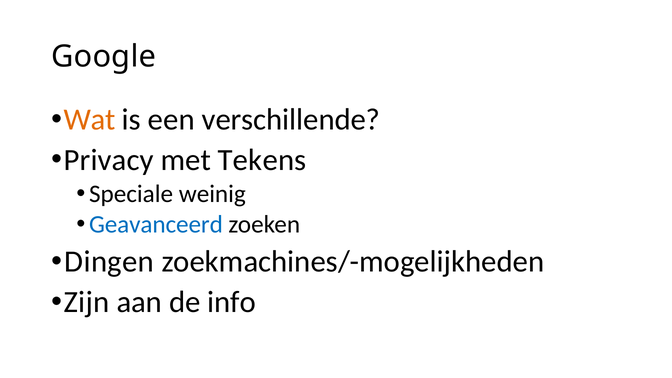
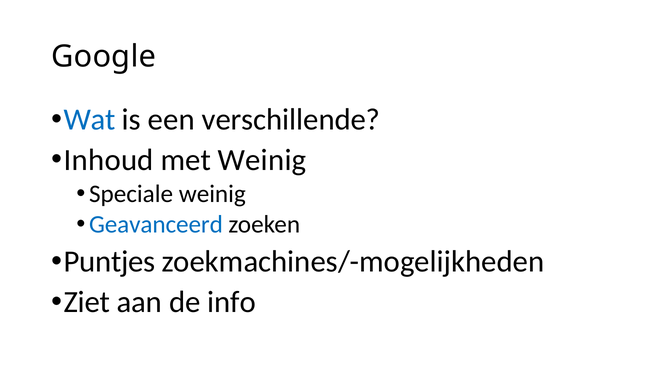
Wat colour: orange -> blue
Privacy: Privacy -> Inhoud
met Tekens: Tekens -> Weinig
Dingen: Dingen -> Puntjes
Zijn: Zijn -> Ziet
